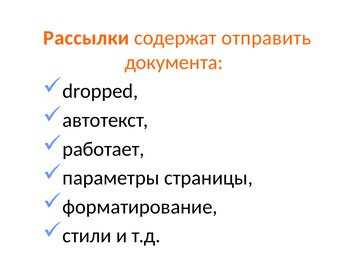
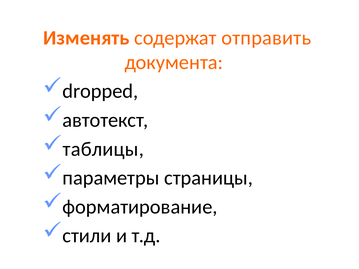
Рассылки: Рассылки -> Изменять
работает: работает -> таблицы
